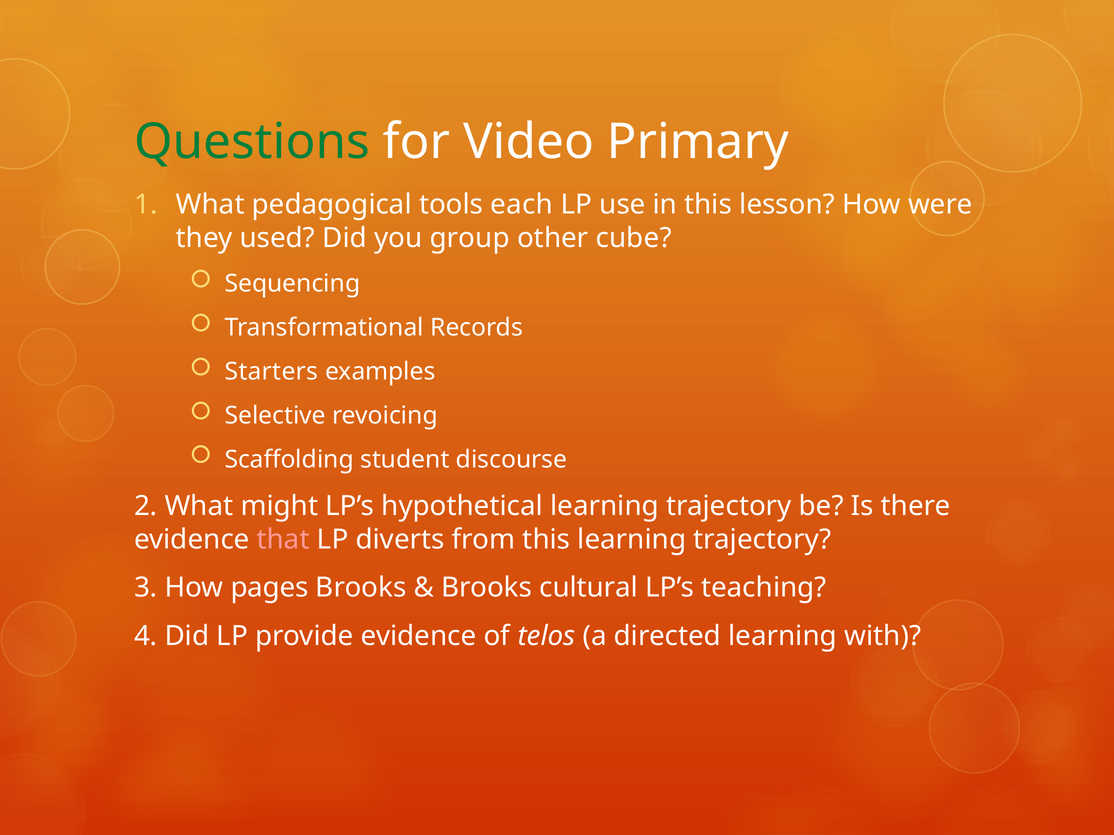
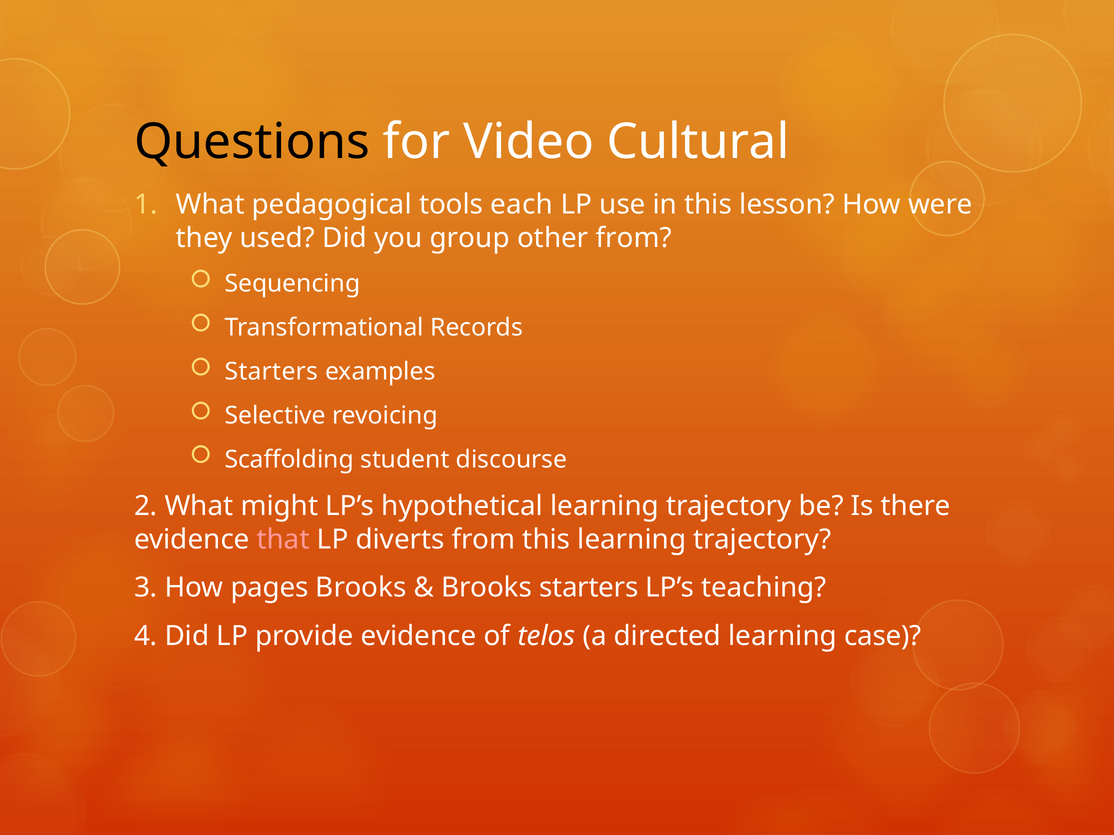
Questions colour: green -> black
Primary: Primary -> Cultural
other cube: cube -> from
Brooks cultural: cultural -> starters
with: with -> case
